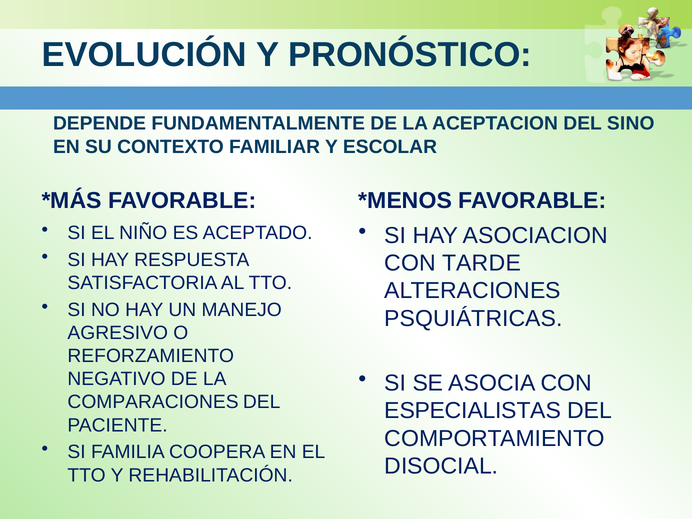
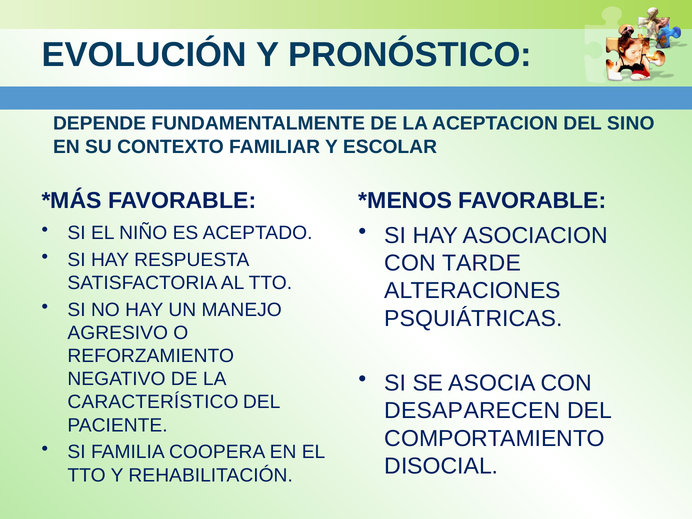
COMPARACIONES: COMPARACIONES -> CARACTERÍSTICO
ESPECIALISTAS: ESPECIALISTAS -> DESAPARECEN
